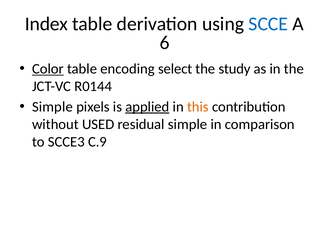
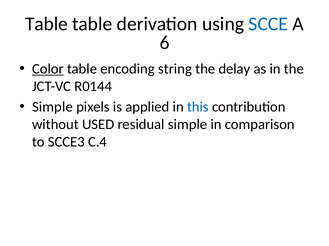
Index at (46, 24): Index -> Table
select: select -> string
study: study -> delay
applied underline: present -> none
this colour: orange -> blue
C.9: C.9 -> C.4
